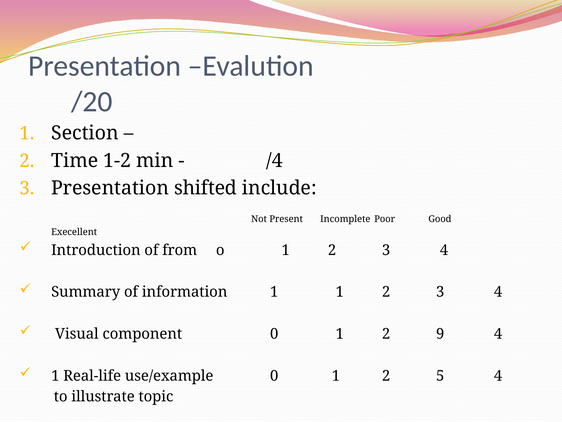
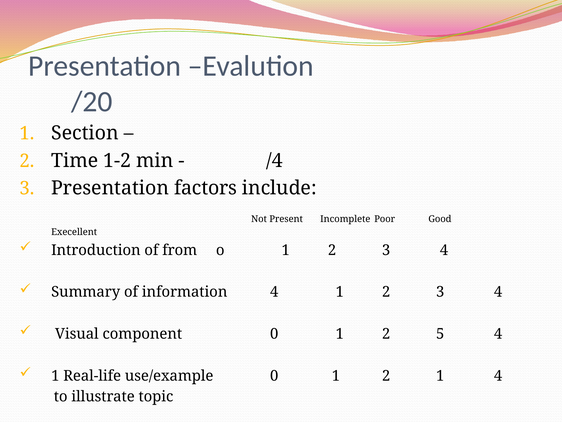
shifted: shifted -> factors
information 1: 1 -> 4
9: 9 -> 5
2 5: 5 -> 1
